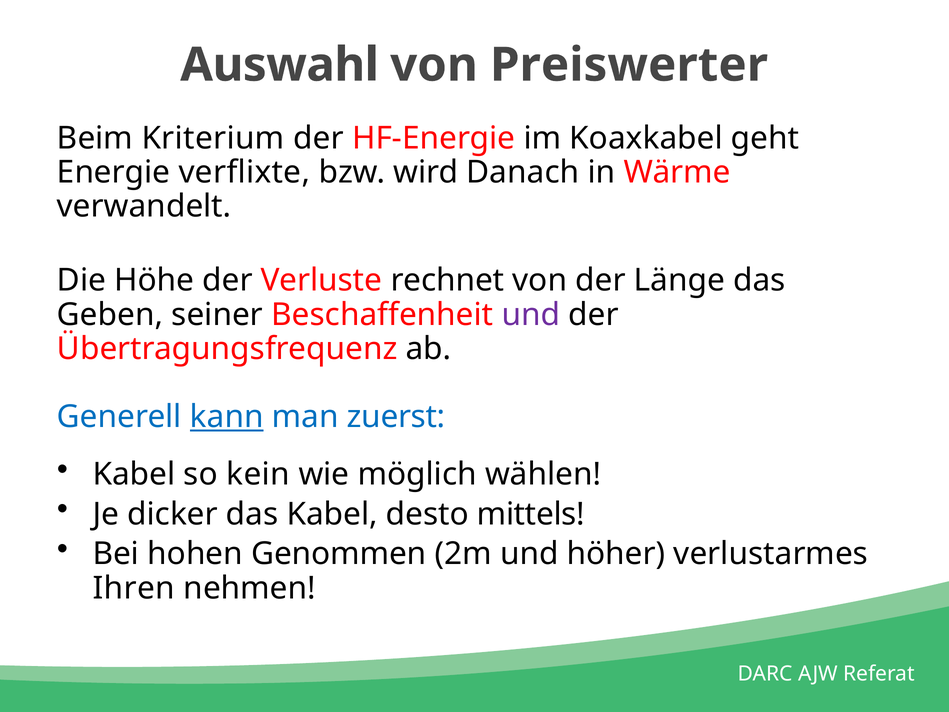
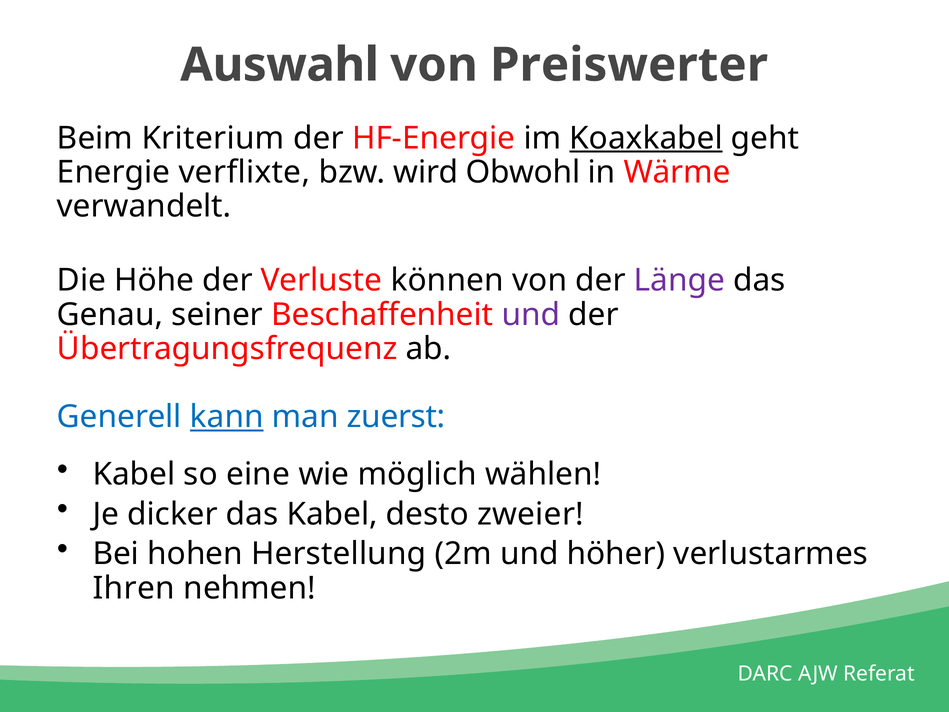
Koaxkabel underline: none -> present
Danach: Danach -> Obwohl
rechnet: rechnet -> können
Länge colour: black -> purple
Geben: Geben -> Genau
kein: kein -> eine
mittels: mittels -> zweier
Genommen: Genommen -> Herstellung
